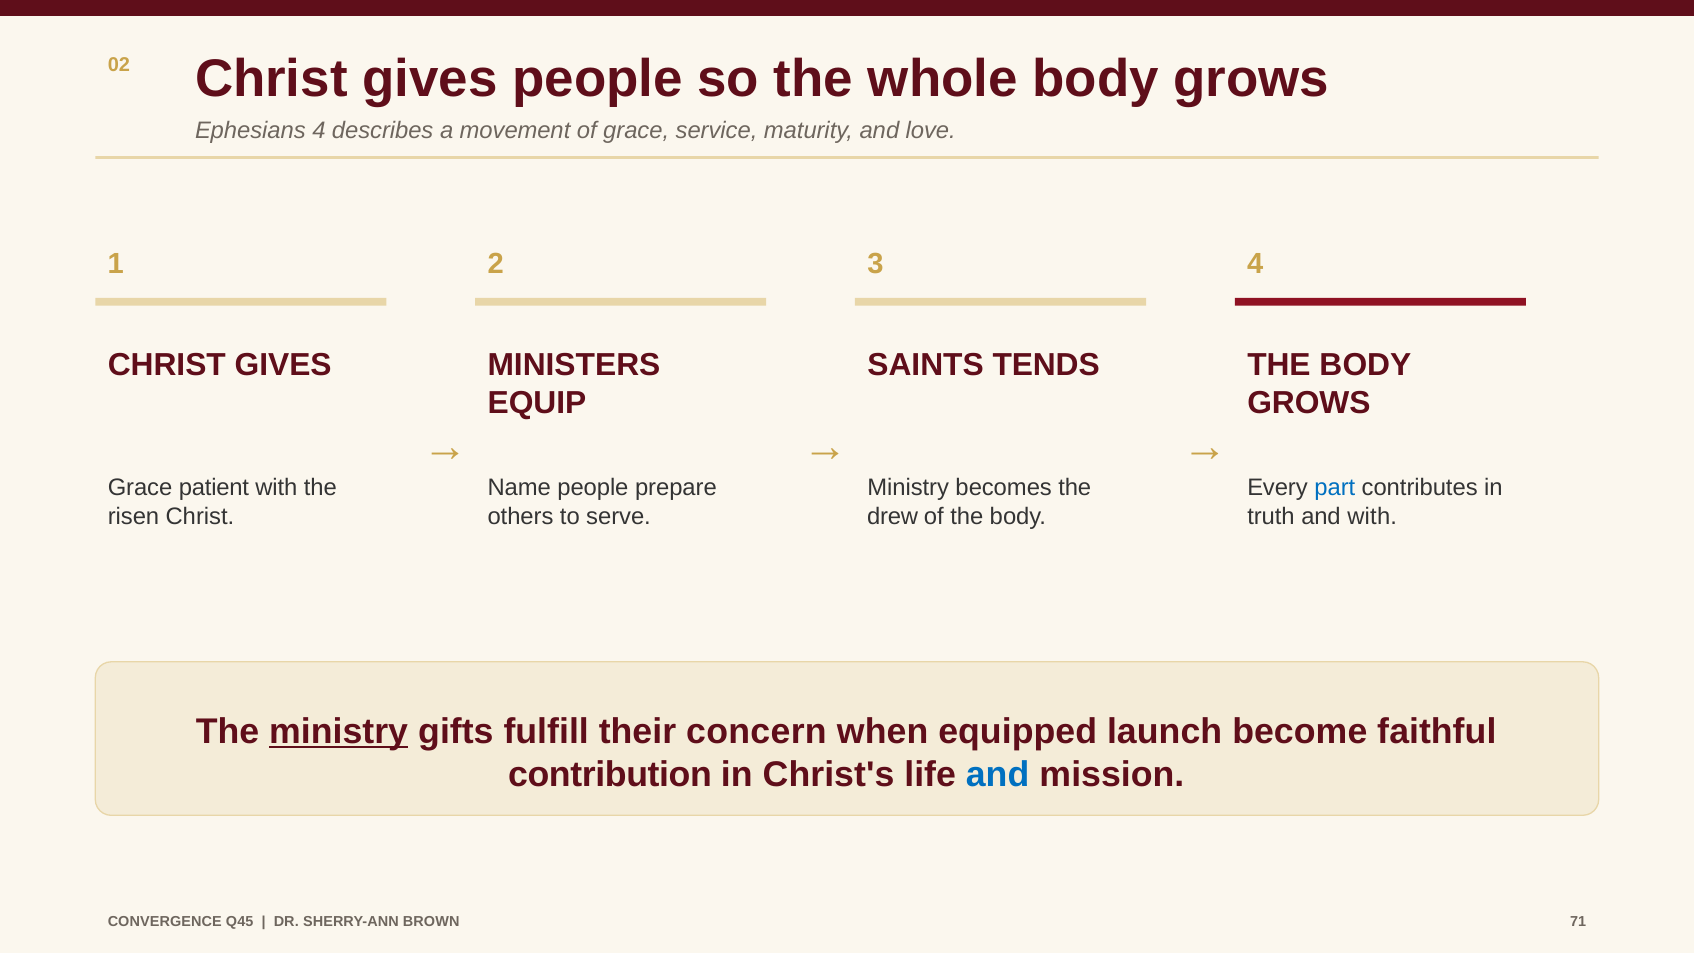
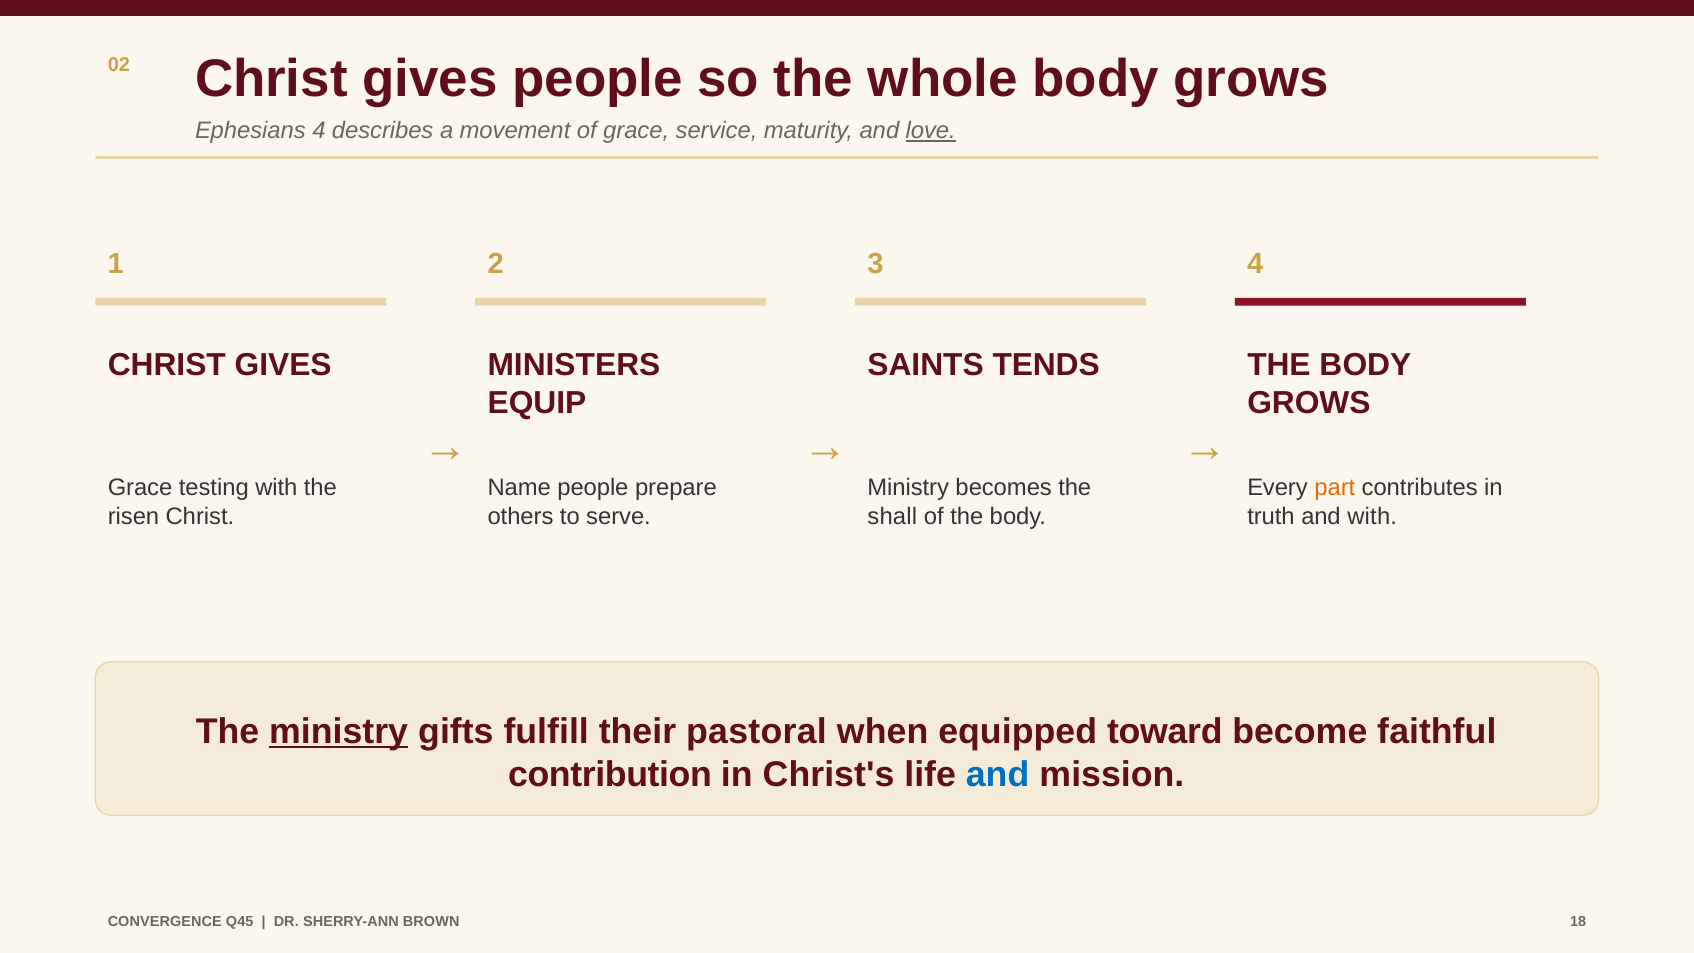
love underline: none -> present
patient: patient -> testing
part colour: blue -> orange
drew: drew -> shall
concern: concern -> pastoral
launch: launch -> toward
71: 71 -> 18
